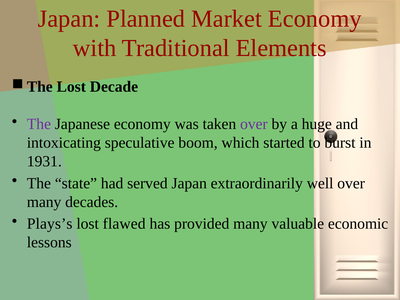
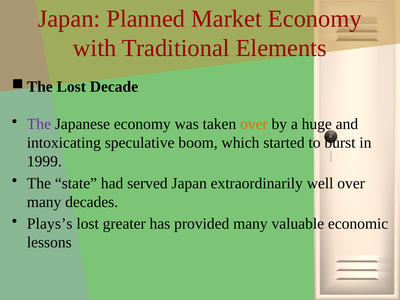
over at (254, 124) colour: purple -> orange
1931: 1931 -> 1999
flawed: flawed -> greater
